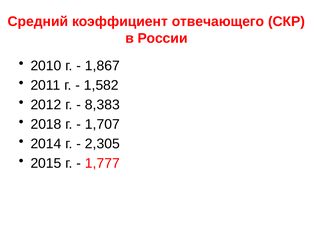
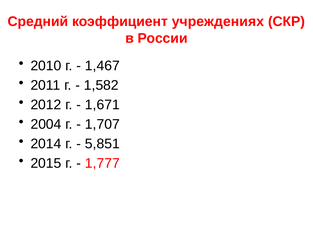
отвечающего: отвечающего -> учреждениях
1,867: 1,867 -> 1,467
8,383: 8,383 -> 1,671
2018: 2018 -> 2004
2,305: 2,305 -> 5,851
